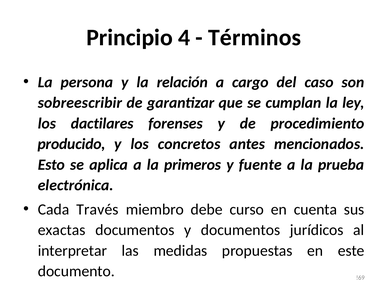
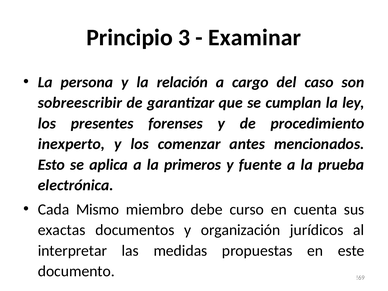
4: 4 -> 3
Términos: Términos -> Examinar
dactilares: dactilares -> presentes
producido: producido -> inexperto
concretos: concretos -> comenzar
Través: Través -> Mismo
y documentos: documentos -> organización
